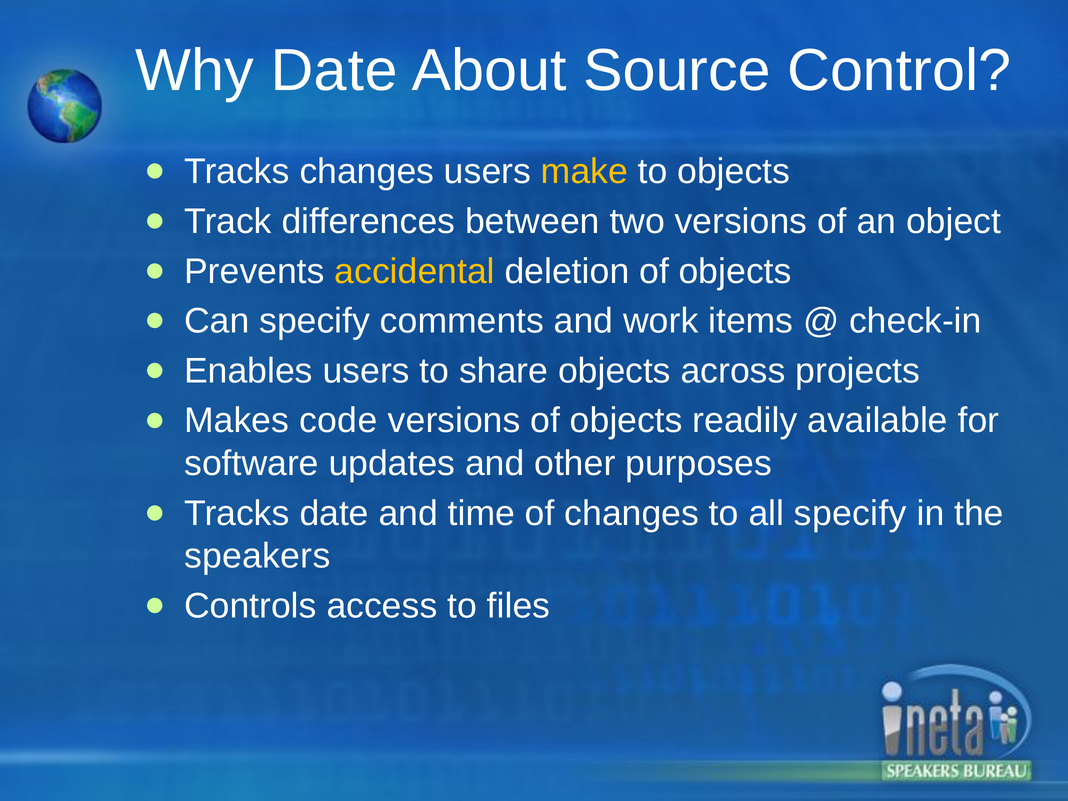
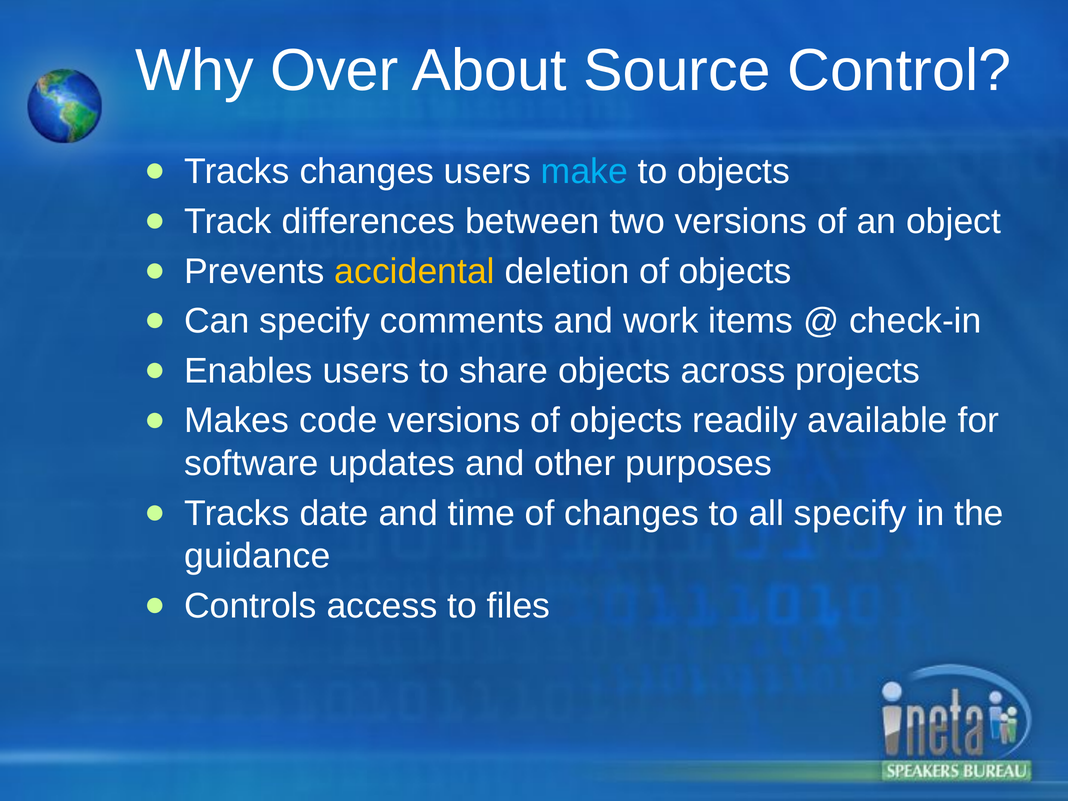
Why Date: Date -> Over
make colour: yellow -> light blue
speakers: speakers -> guidance
